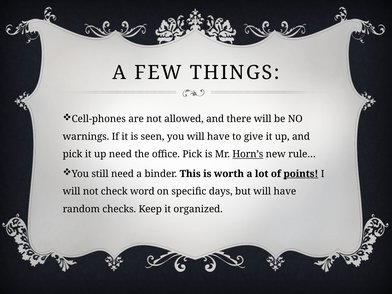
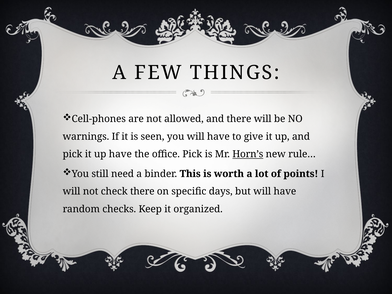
up need: need -> have
points underline: present -> none
check word: word -> there
